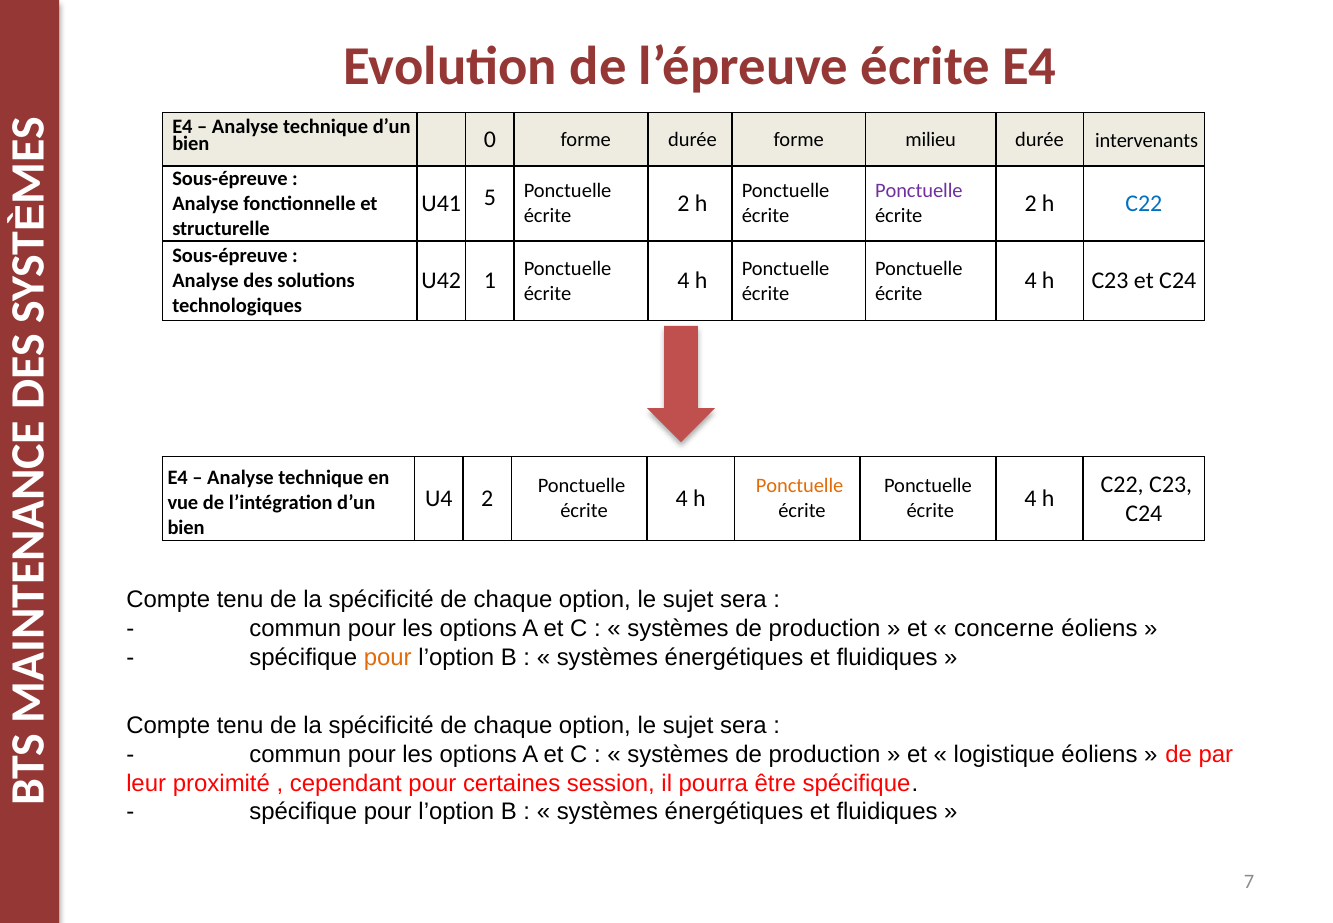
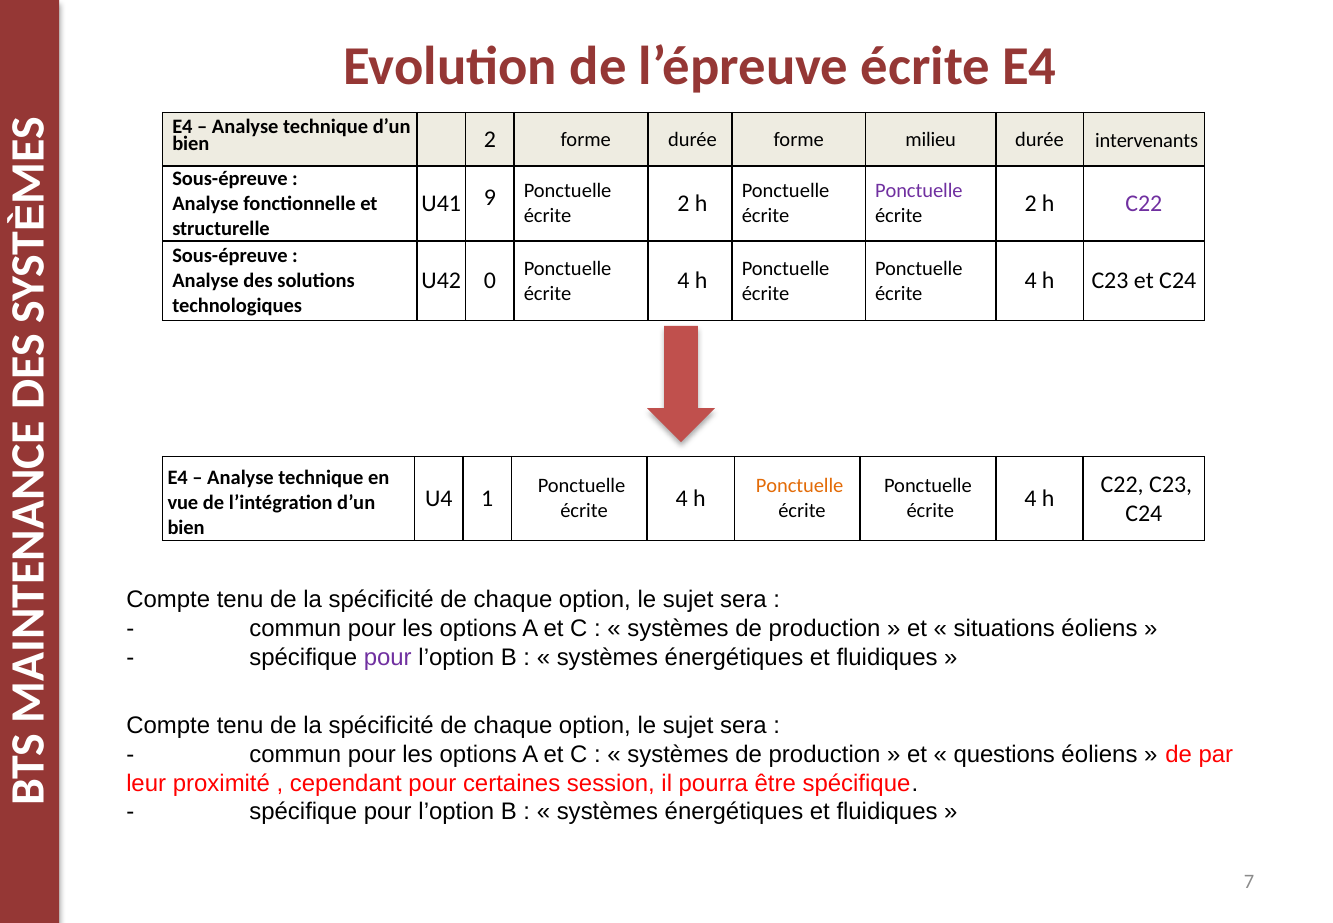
bien 0: 0 -> 2
5: 5 -> 9
C22 at (1144, 204) colour: blue -> purple
1: 1 -> 0
U4 2: 2 -> 1
concerne: concerne -> situations
pour at (388, 657) colour: orange -> purple
logistique: logistique -> questions
